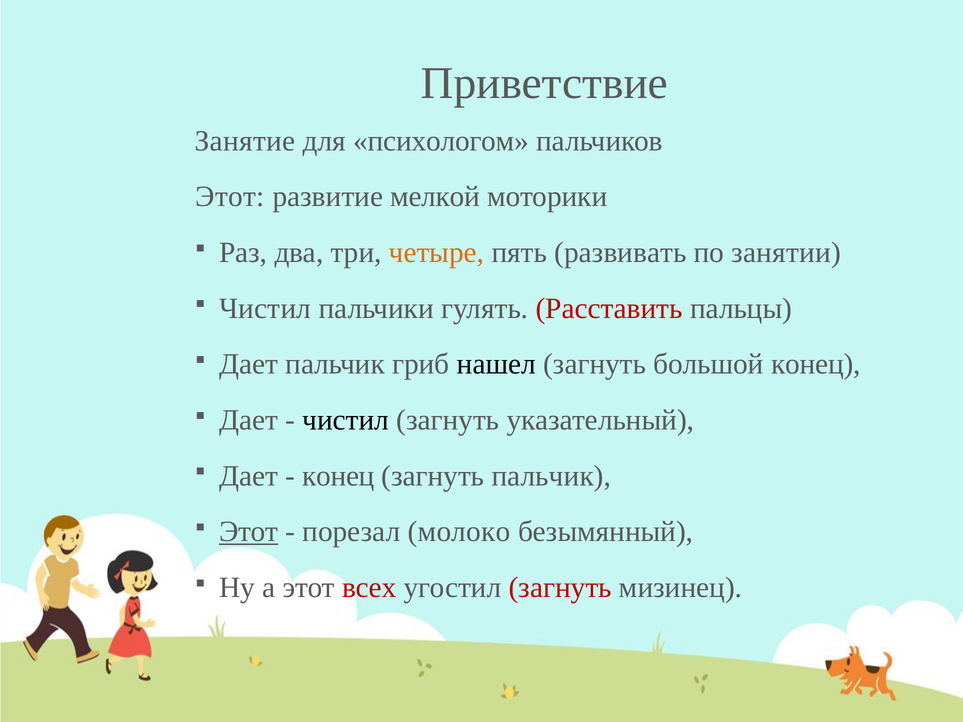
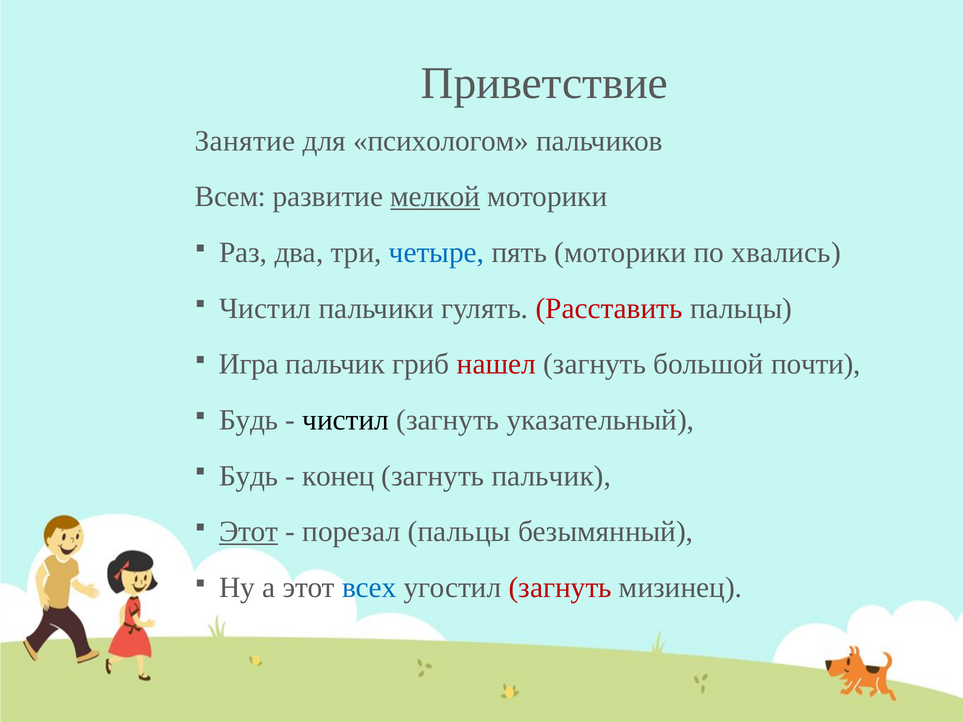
Этот at (230, 197): Этот -> Всем
мелкой underline: none -> present
четыре colour: orange -> blue
пять развивать: развивать -> моторики
занятии: занятии -> хвались
Дает at (249, 364): Дает -> Игра
нашел colour: black -> red
большой конец: конец -> почти
Дает at (249, 420): Дает -> Будь
Дает at (249, 476): Дает -> Будь
порезал молоко: молоко -> пальцы
всех colour: red -> blue
